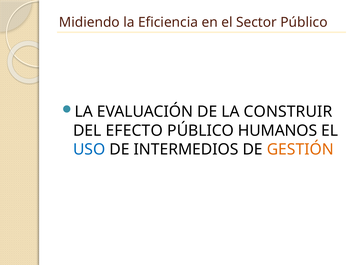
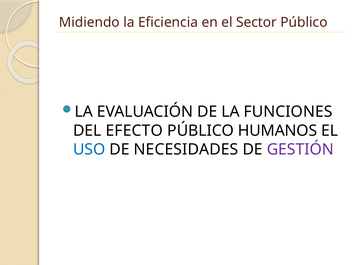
CONSTRUIR: CONSTRUIR -> FUNCIONES
INTERMEDIOS: INTERMEDIOS -> NECESIDADES
GESTIÓN colour: orange -> purple
